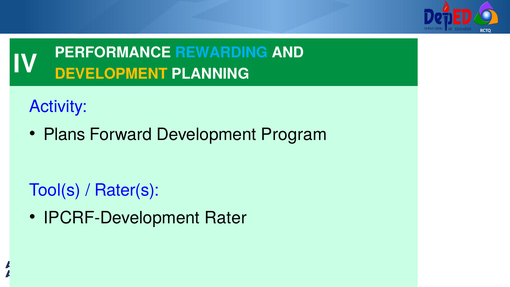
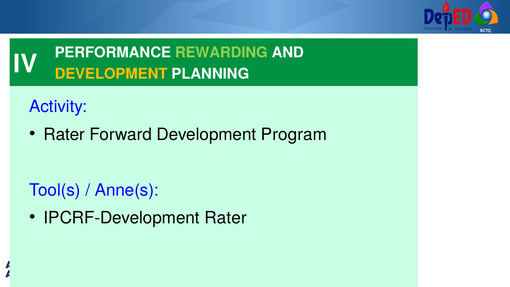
REWARDING colour: light blue -> light green
Plans at (64, 134): Plans -> Rater
Rater(s: Rater(s -> Anne(s
